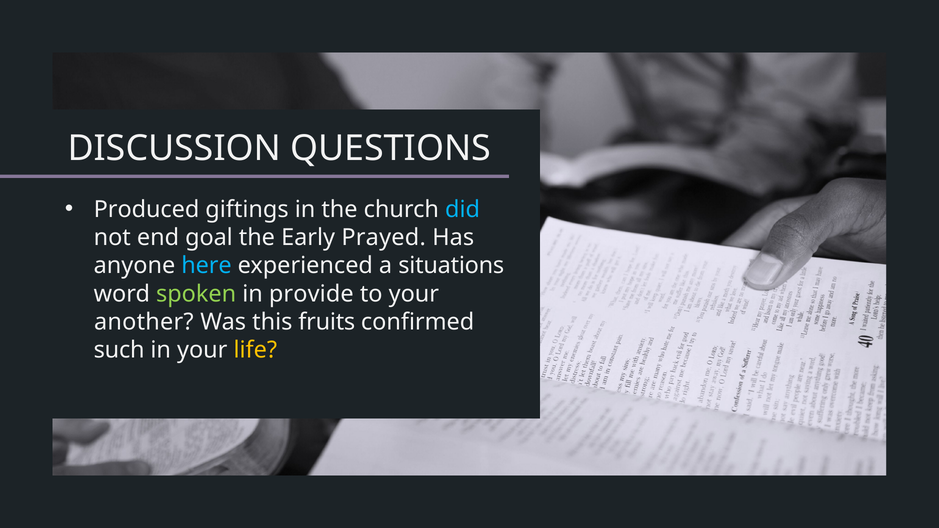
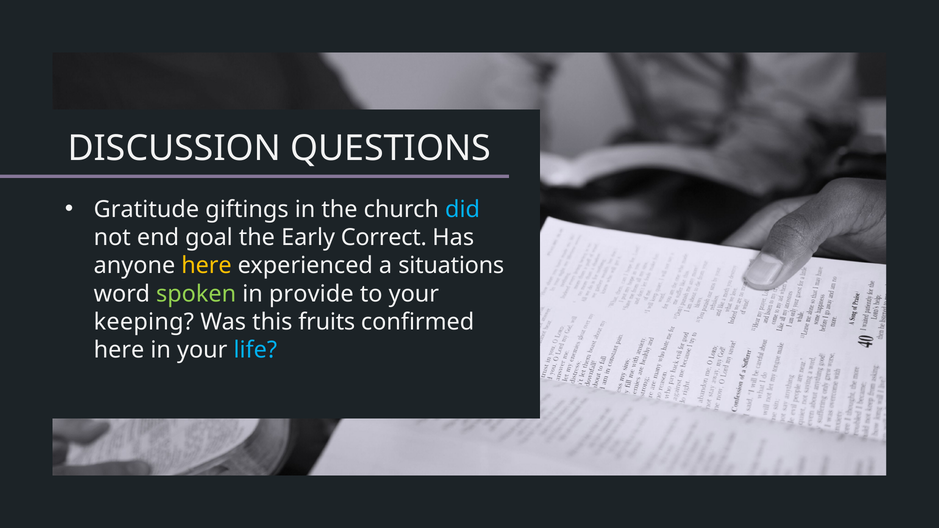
Produced: Produced -> Gratitude
Prayed: Prayed -> Correct
here at (207, 266) colour: light blue -> yellow
another: another -> keeping
such at (119, 350): such -> here
life colour: yellow -> light blue
